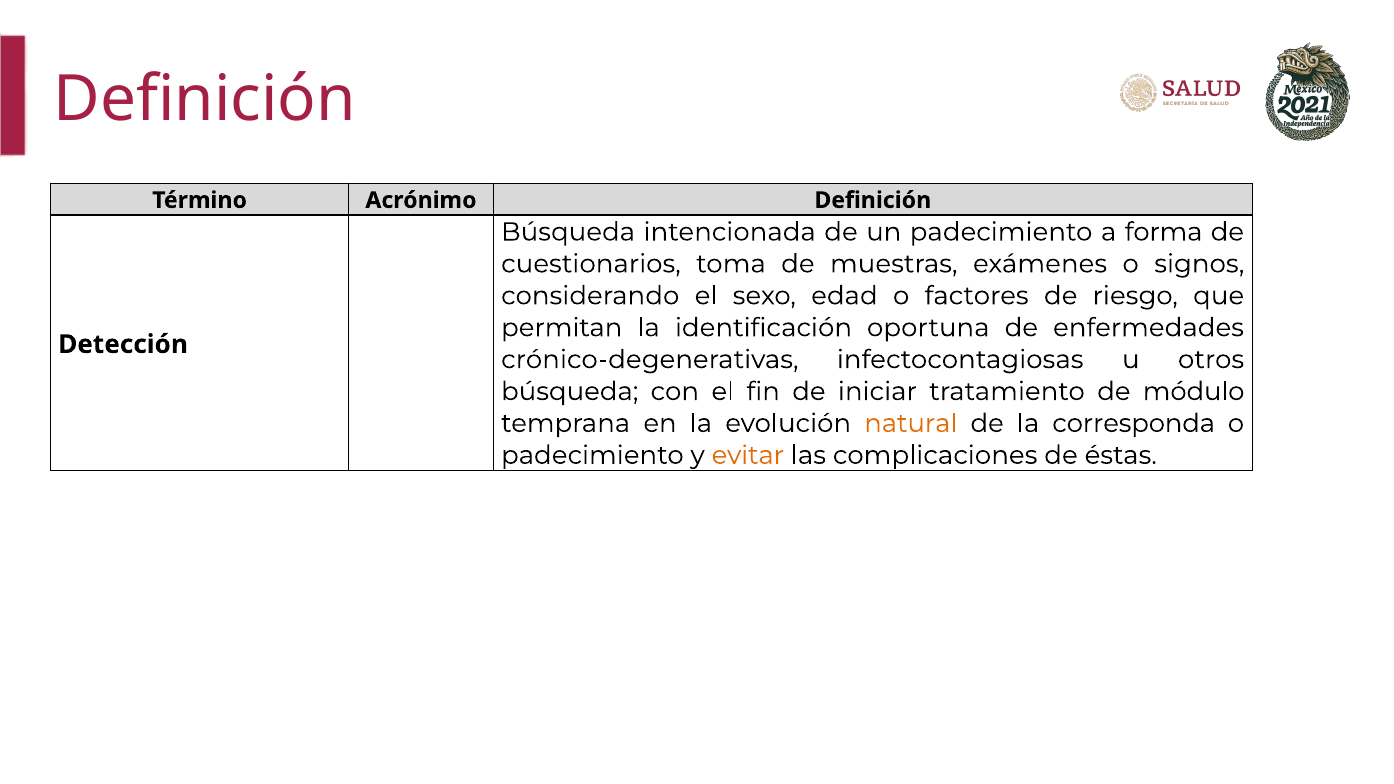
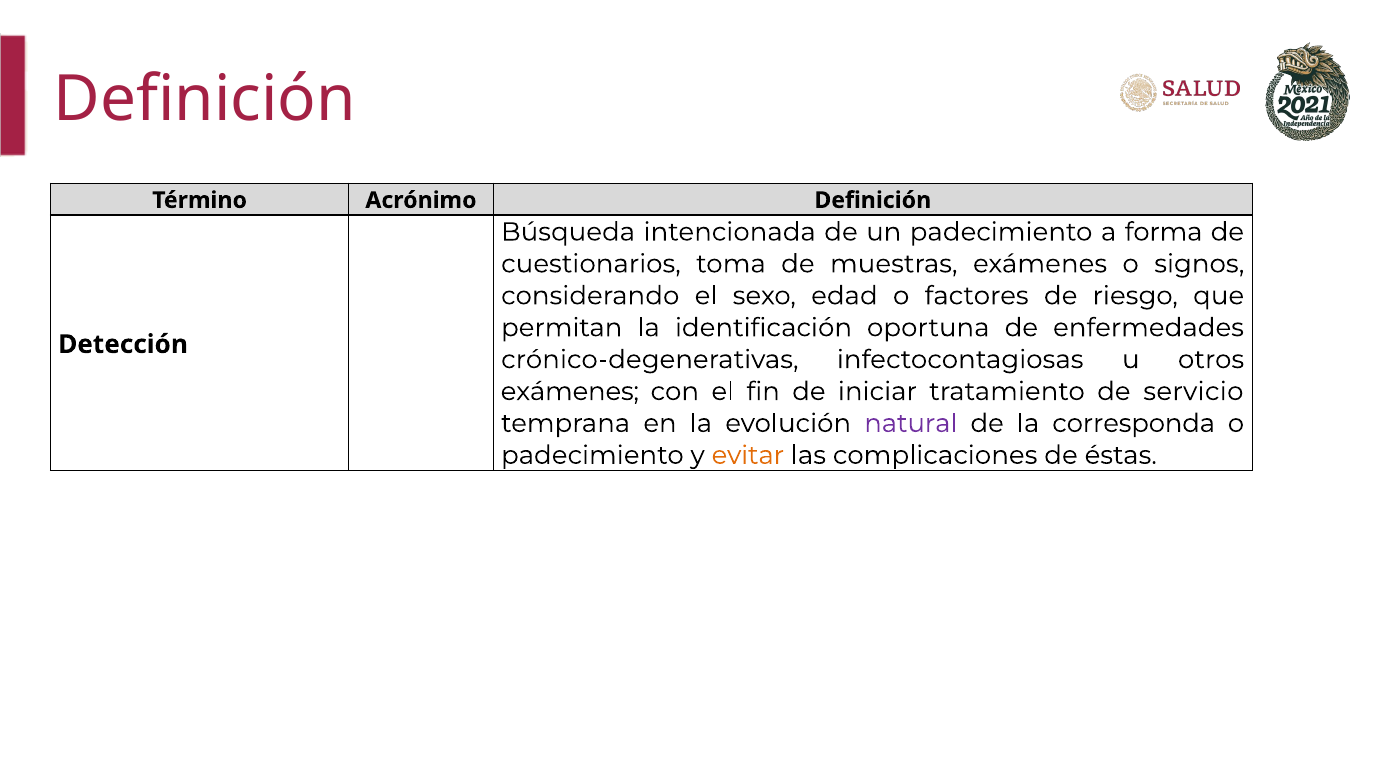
búsqueda at (570, 392): búsqueda -> exámenes
módulo: módulo -> servicio
natural colour: orange -> purple
